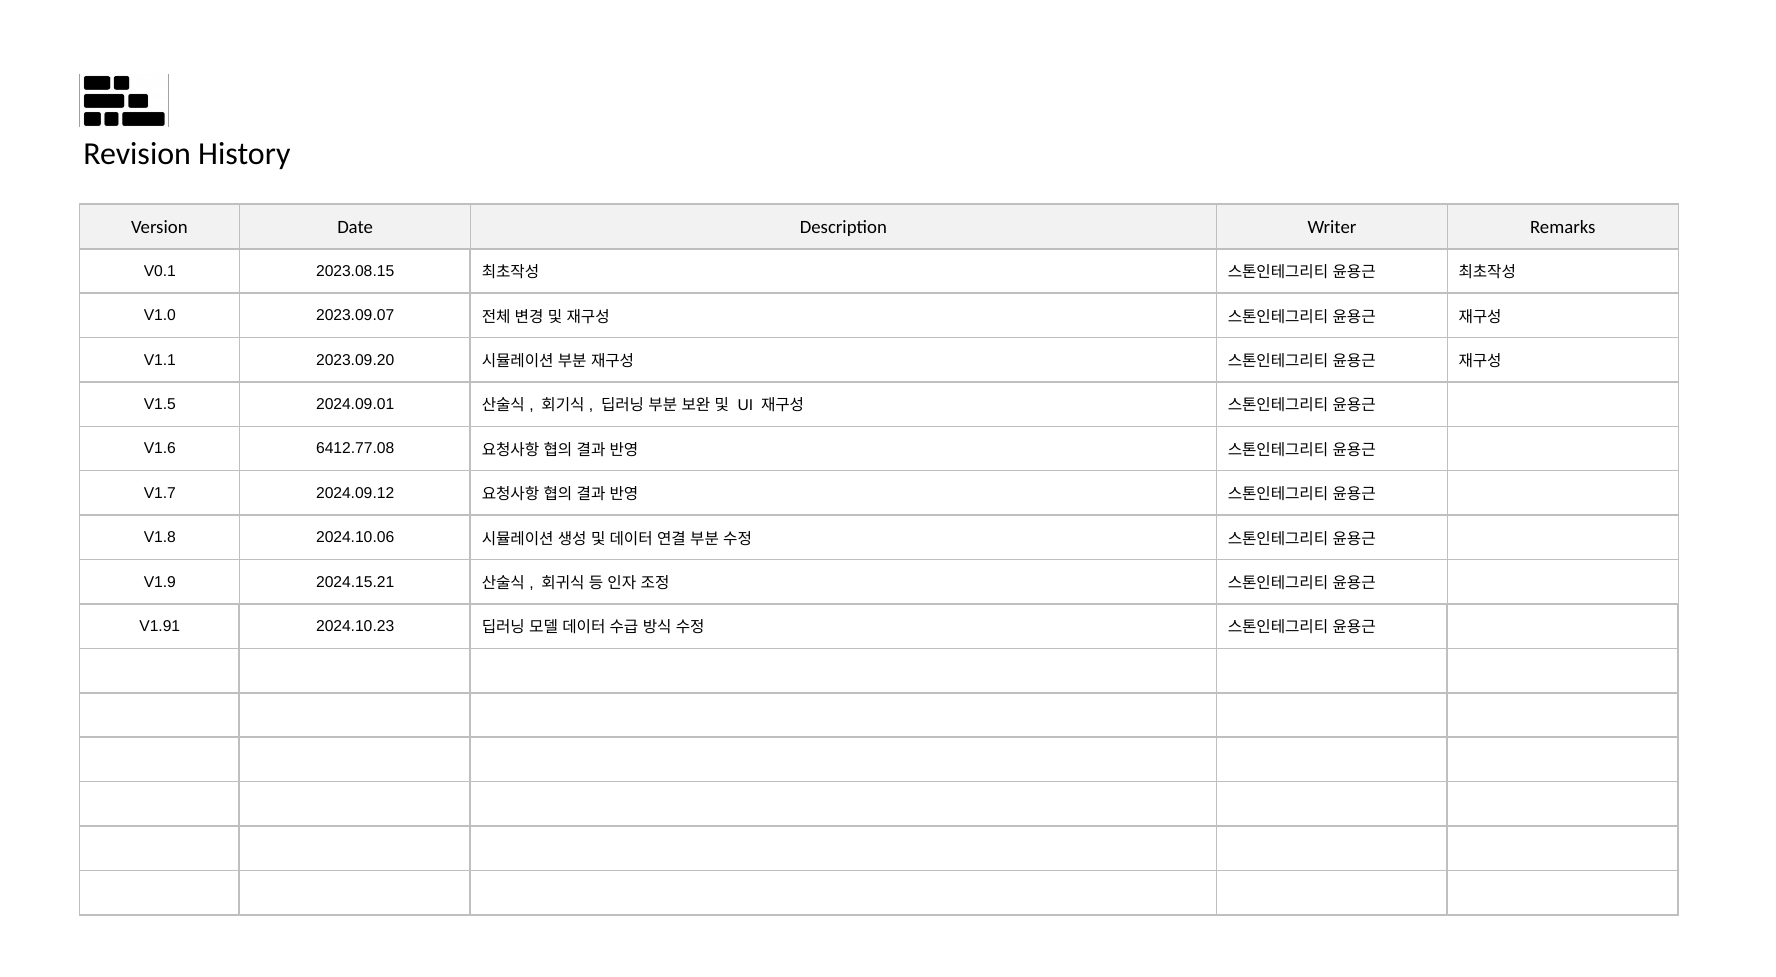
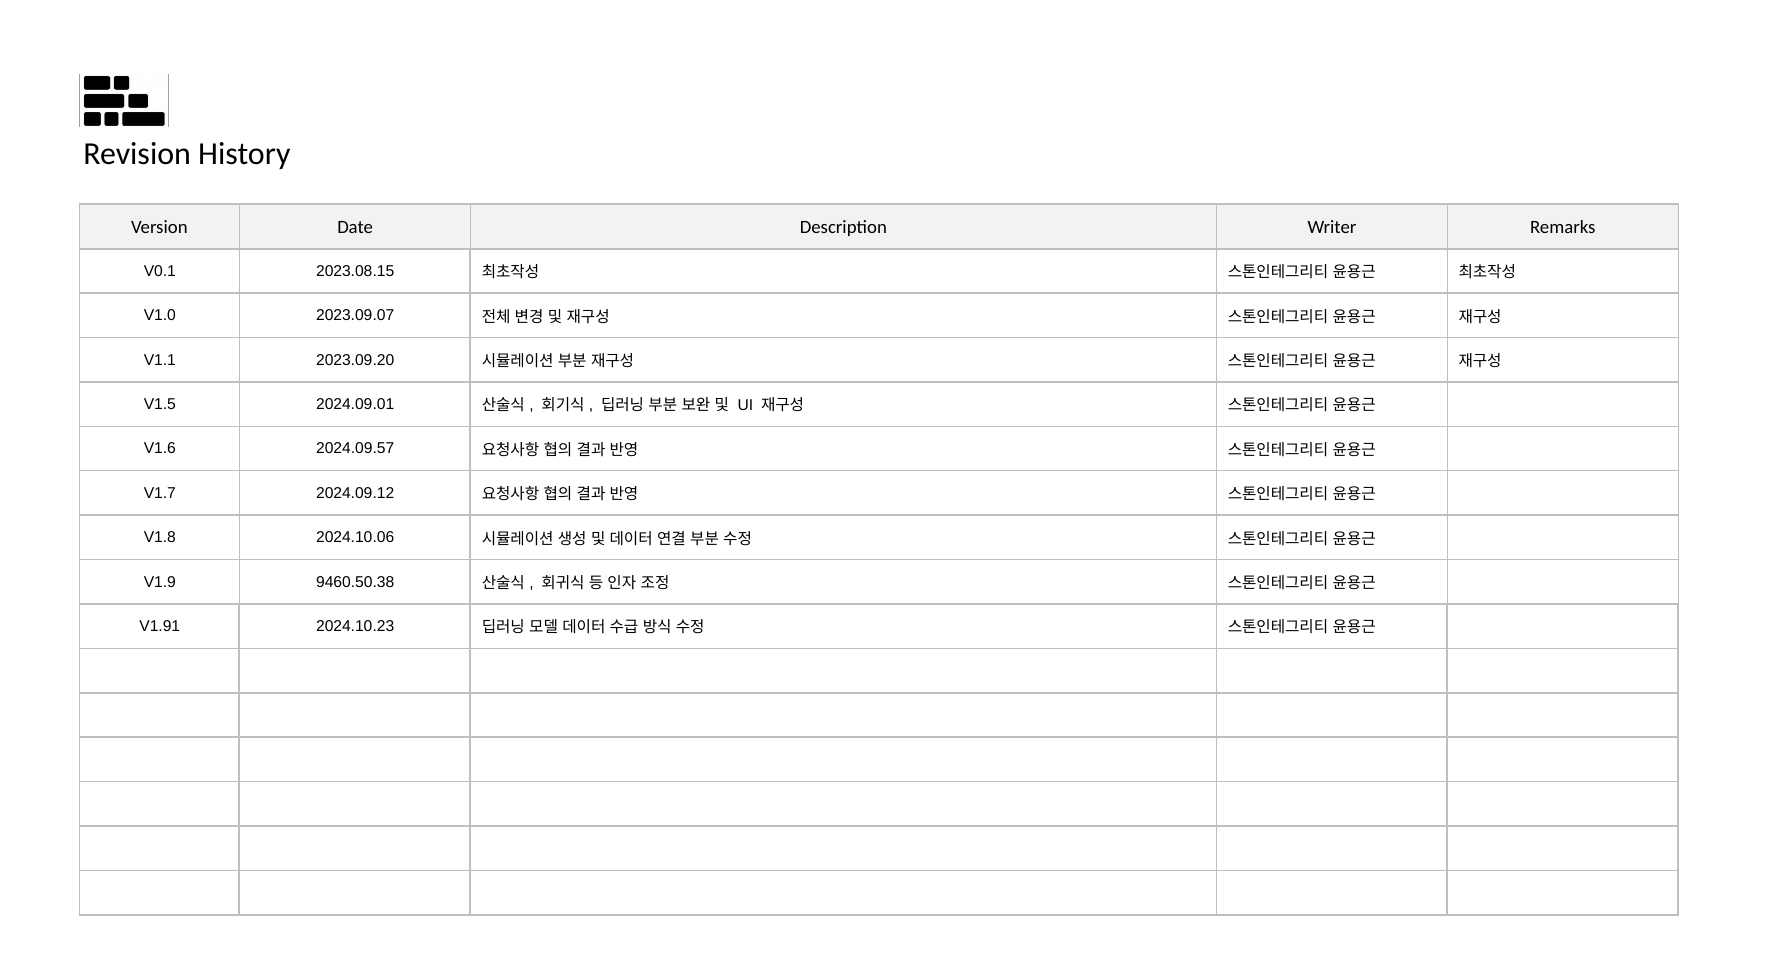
6412.77.08: 6412.77.08 -> 2024.09.57
2024.15.21: 2024.15.21 -> 9460.50.38
